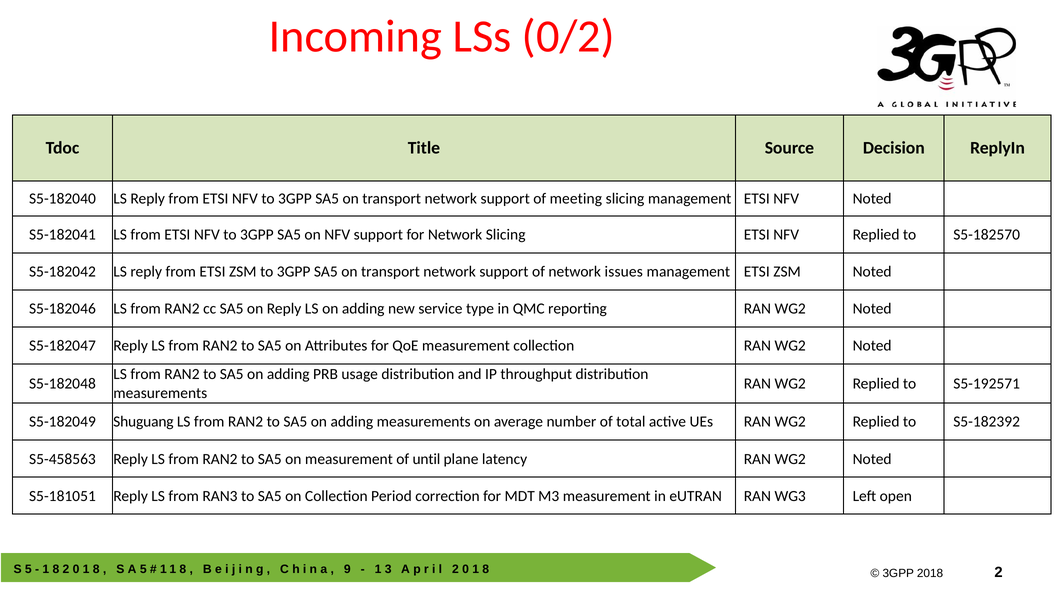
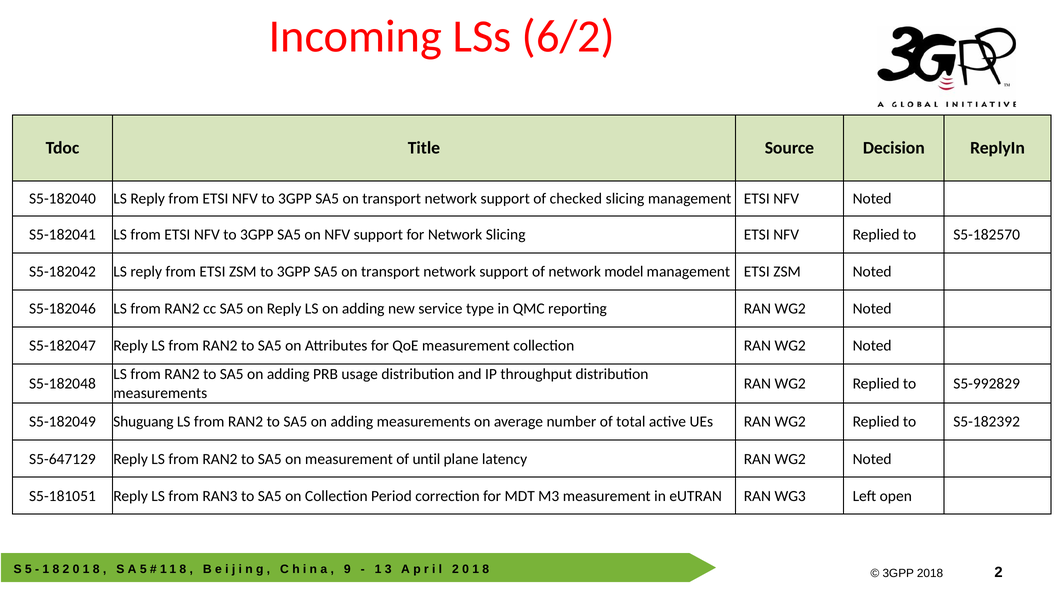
0/2: 0/2 -> 6/2
meeting: meeting -> checked
issues: issues -> model
S5-192571: S5-192571 -> S5-992829
S5-458563: S5-458563 -> S5-647129
